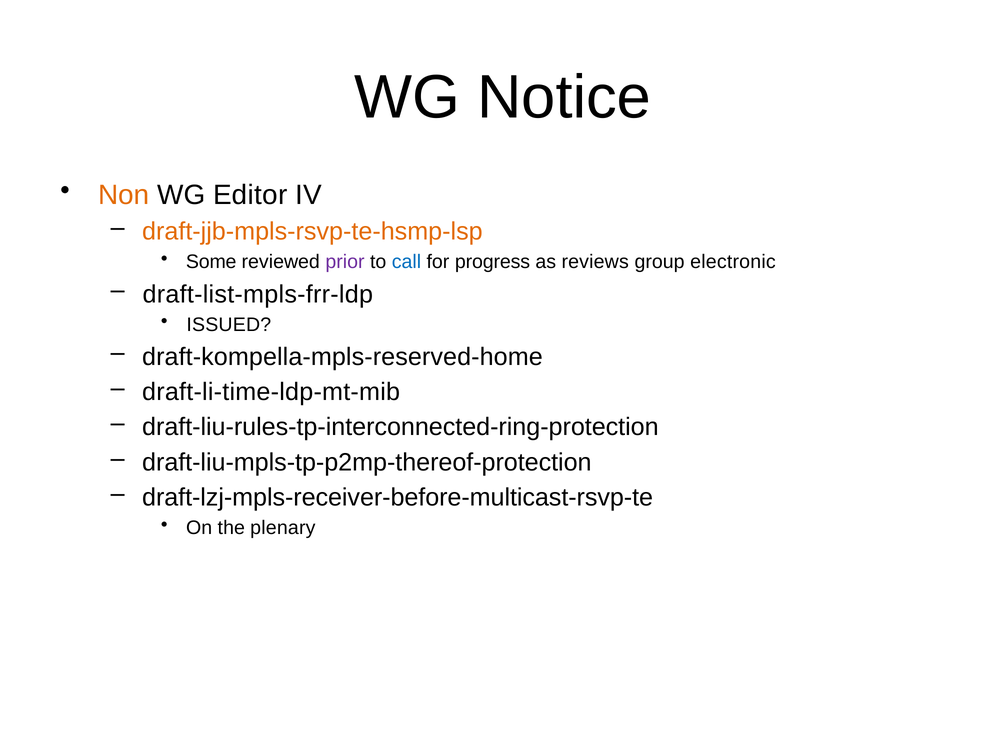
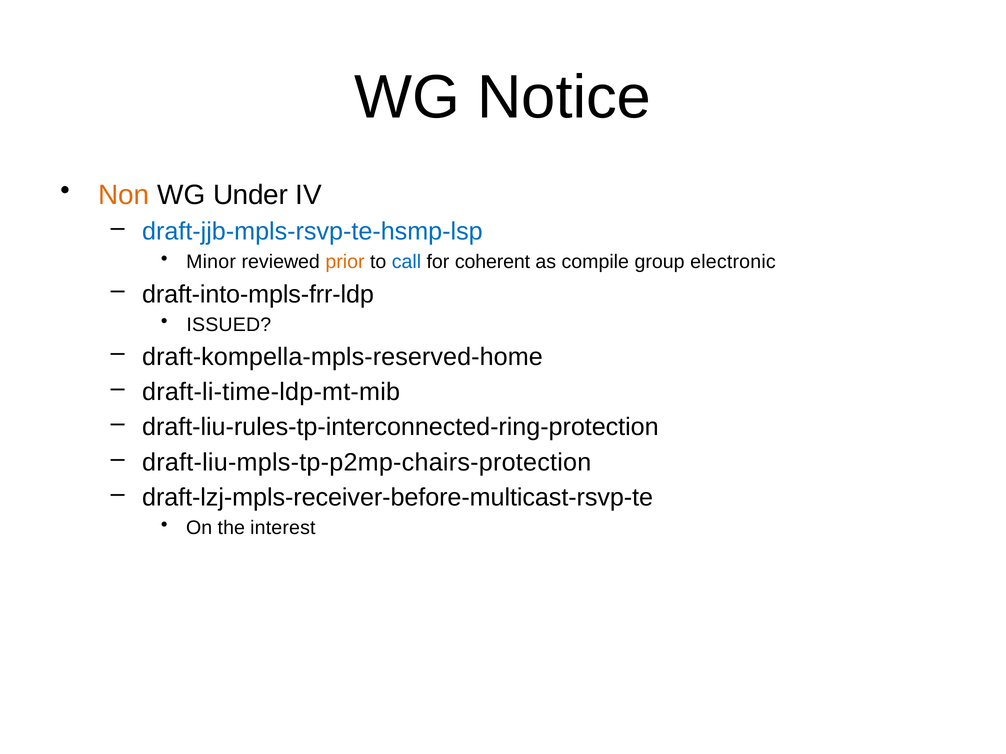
Editor: Editor -> Under
draft-jjb-mpls-rsvp-te-hsmp-lsp colour: orange -> blue
Some: Some -> Minor
prior colour: purple -> orange
progress: progress -> coherent
reviews: reviews -> compile
draft-list-mpls-frr-ldp: draft-list-mpls-frr-ldp -> draft-into-mpls-frr-ldp
draft-liu-mpls-tp-p2mp-thereof-protection: draft-liu-mpls-tp-p2mp-thereof-protection -> draft-liu-mpls-tp-p2mp-chairs-protection
plenary: plenary -> interest
